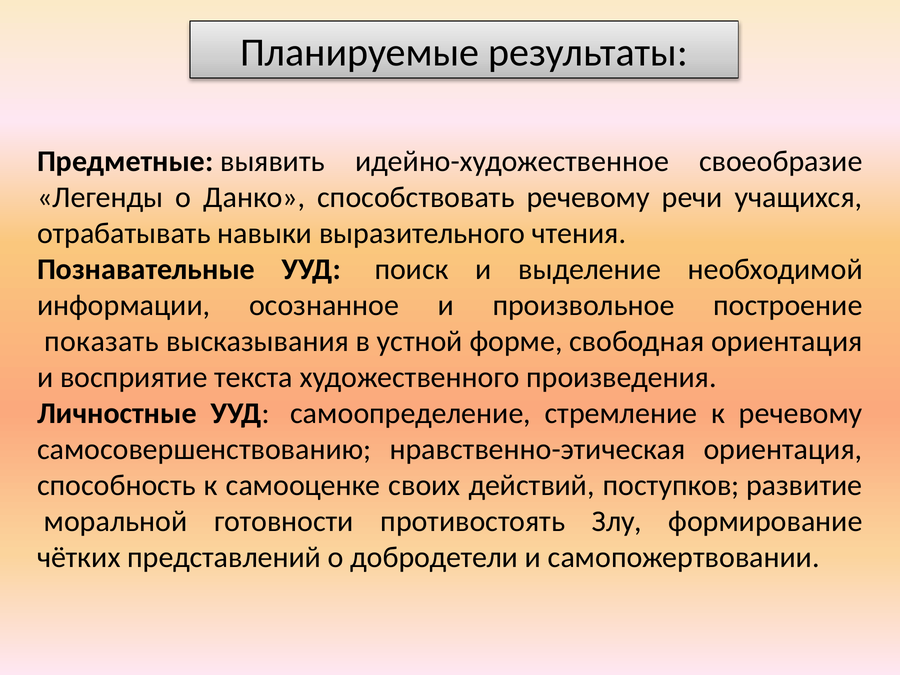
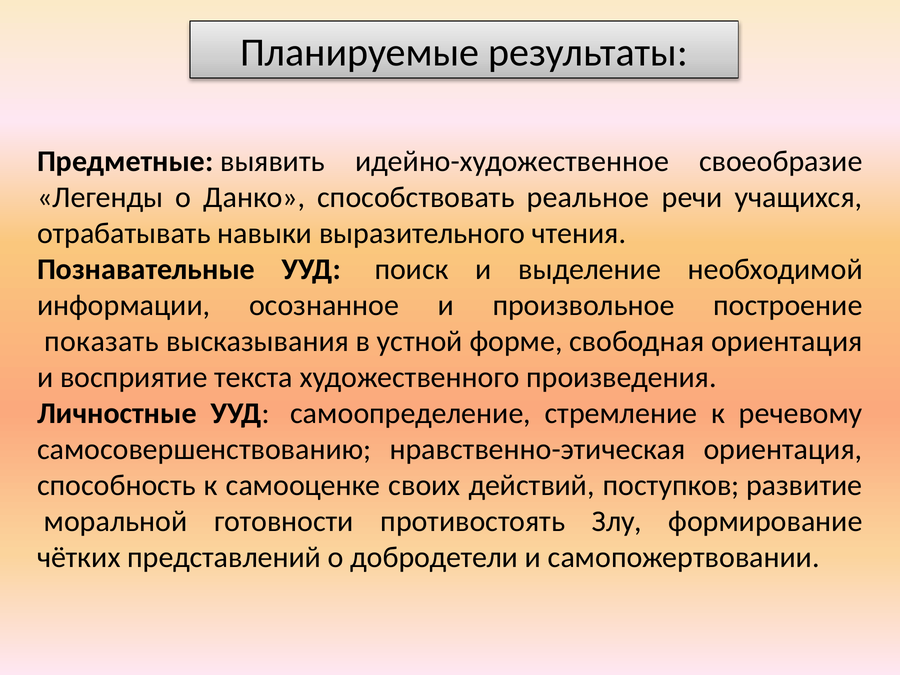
способствовать речевому: речевому -> реальное
